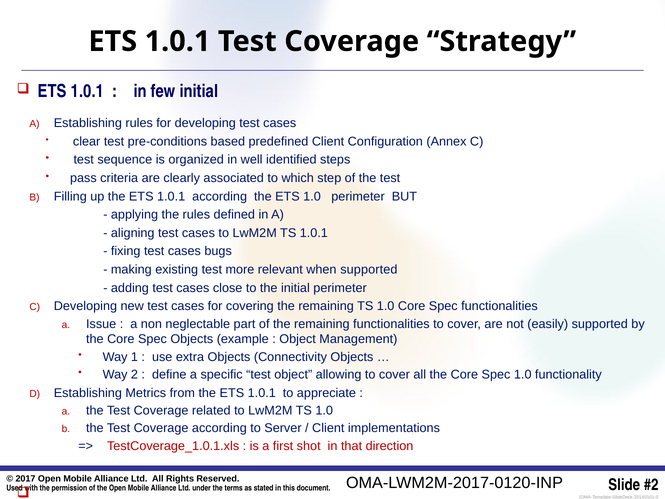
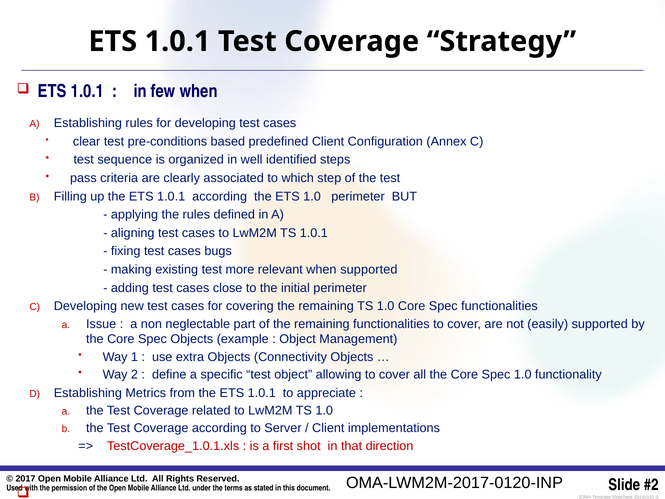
few initial: initial -> when
